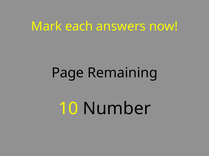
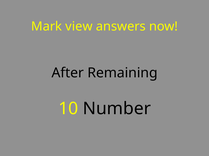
each: each -> view
Page: Page -> After
